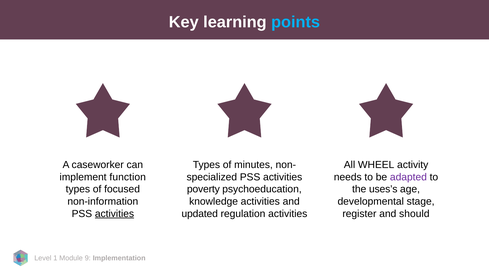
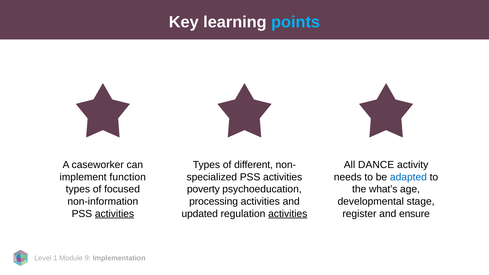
minutes: minutes -> different
WHEEL: WHEEL -> DANCE
adapted colour: purple -> blue
uses’s: uses’s -> what’s
knowledge: knowledge -> processing
activities at (288, 214) underline: none -> present
should: should -> ensure
